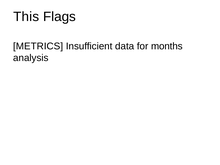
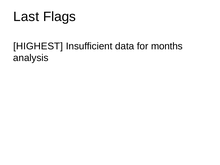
This: This -> Last
METRICS: METRICS -> HIGHEST
